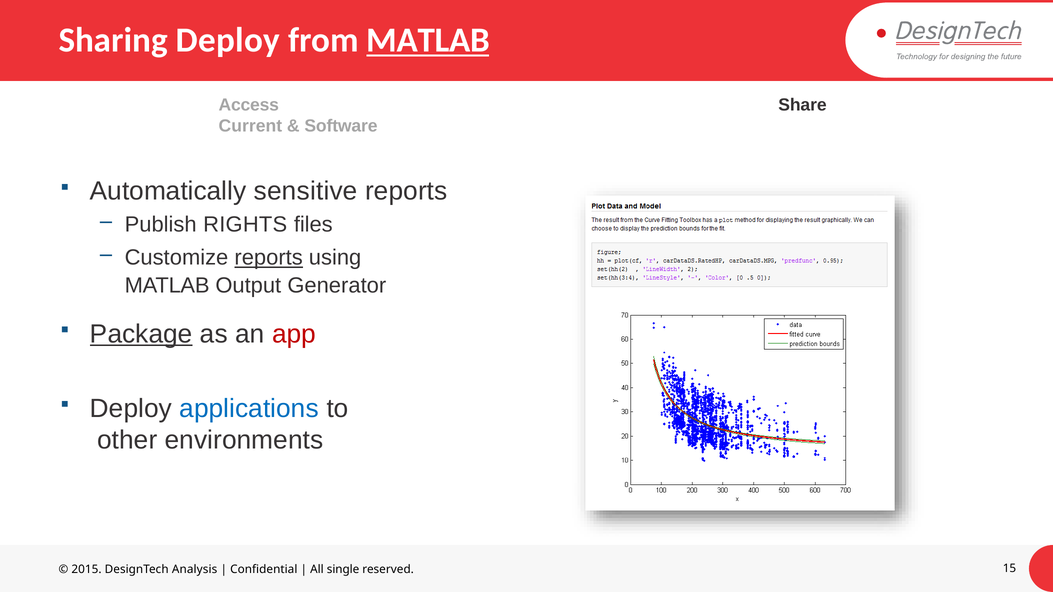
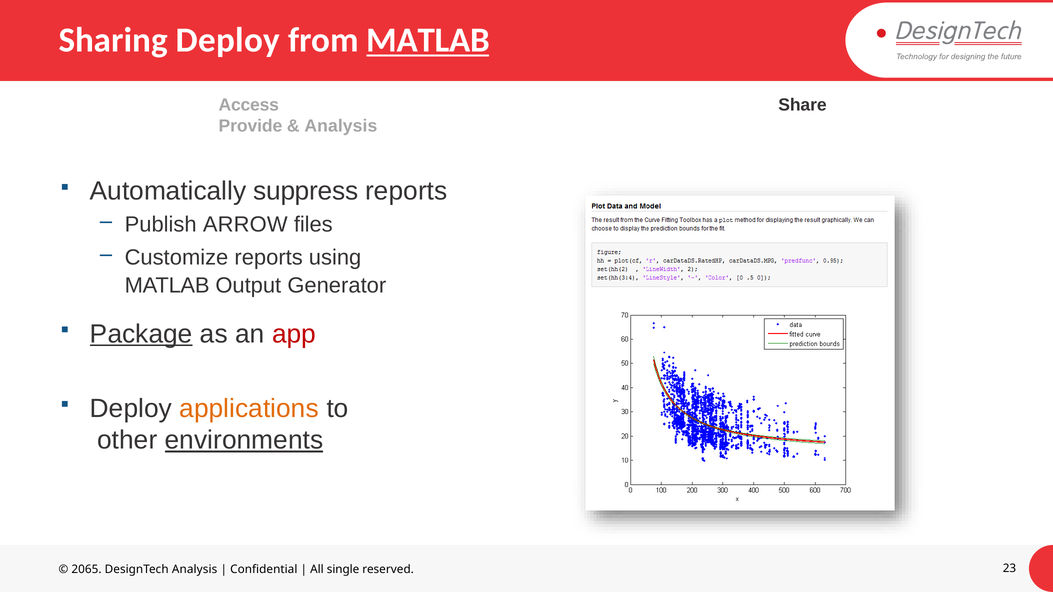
Current: Current -> Provide
Software at (341, 126): Software -> Analysis
sensitive: sensitive -> suppress
RIGHTS: RIGHTS -> ARROW
reports at (269, 258) underline: present -> none
applications colour: blue -> orange
environments underline: none -> present
2015: 2015 -> 2065
15: 15 -> 23
